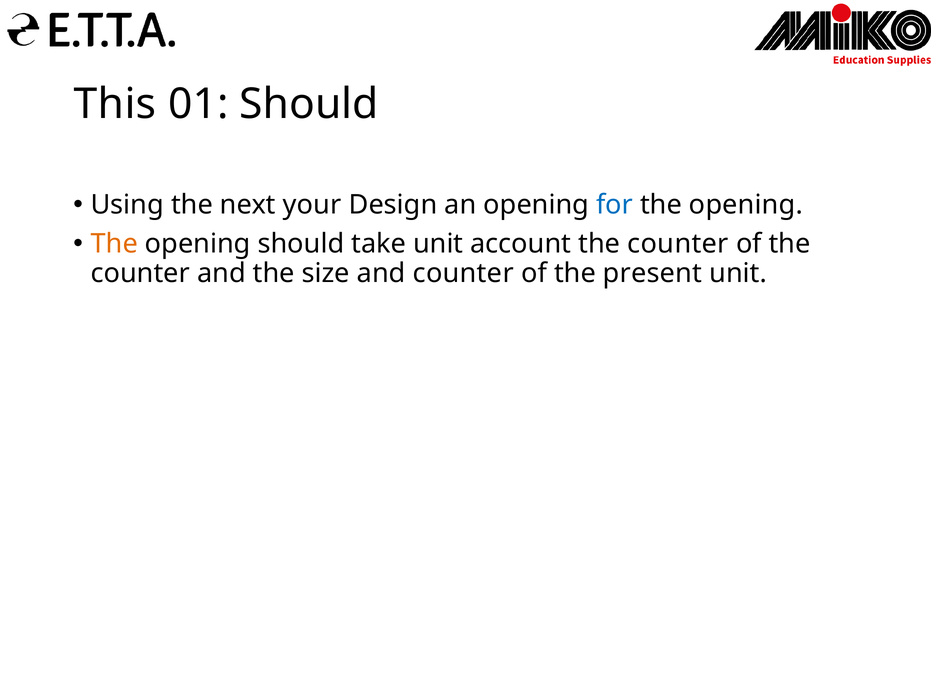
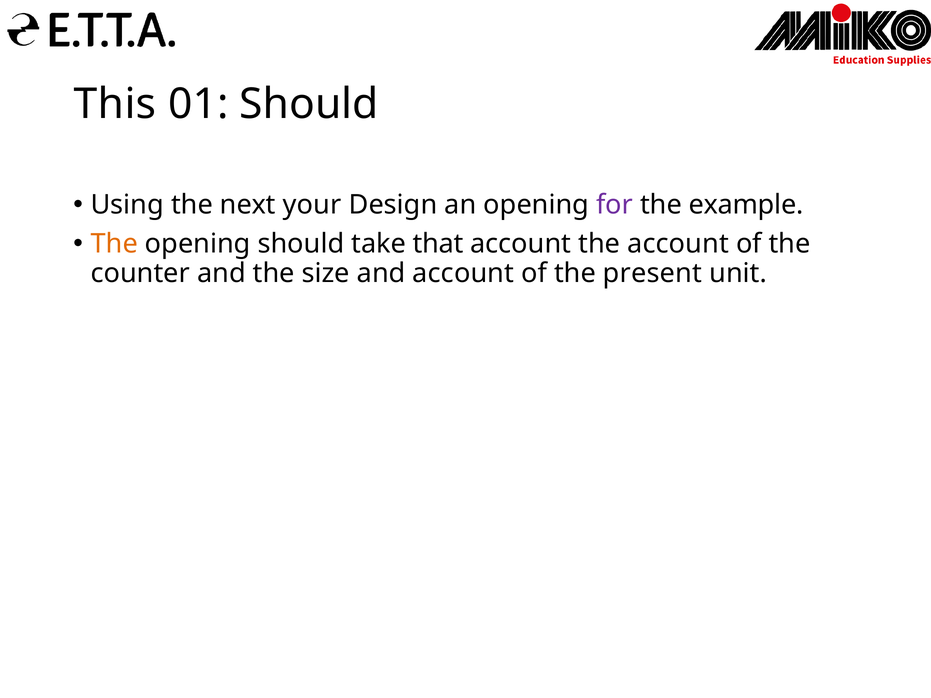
for colour: blue -> purple
opening at (746, 205): opening -> example
take unit: unit -> that
account the counter: counter -> account
and counter: counter -> account
